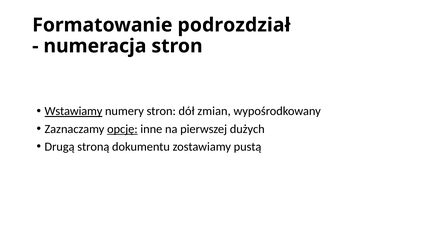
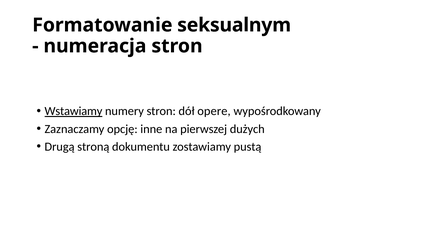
podrozdział: podrozdział -> seksualnym
zmian: zmian -> opere
opcję underline: present -> none
